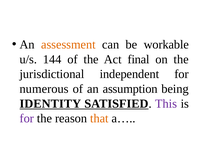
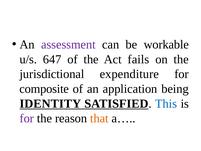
assessment colour: orange -> purple
144: 144 -> 647
final: final -> fails
independent: independent -> expenditure
numerous: numerous -> composite
assumption: assumption -> application
This colour: purple -> blue
